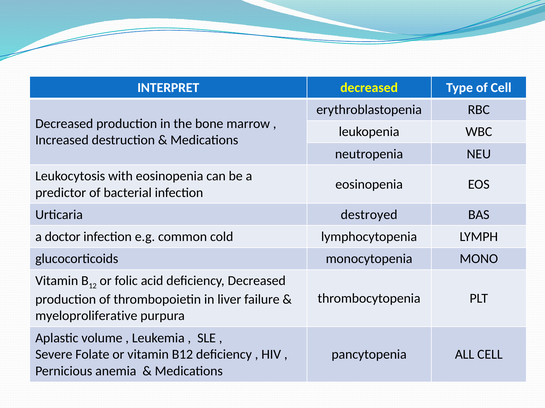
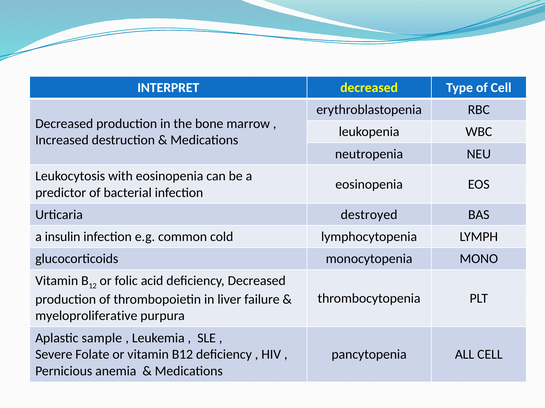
doctor: doctor -> insulin
volume: volume -> sample
